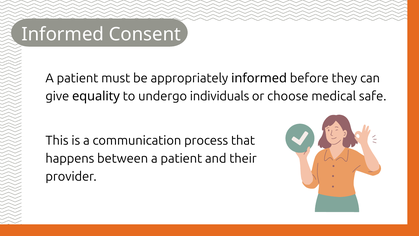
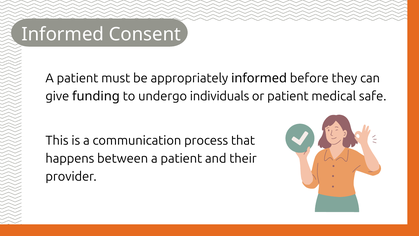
equality: equality -> funding
or choose: choose -> patient
